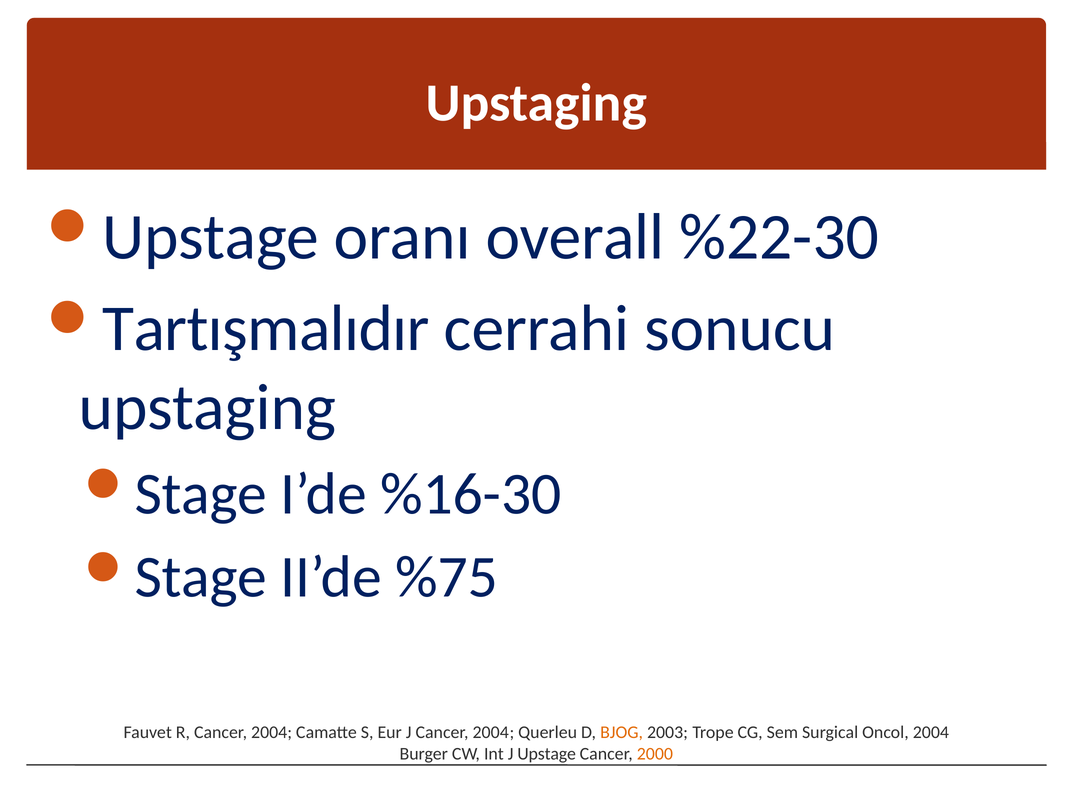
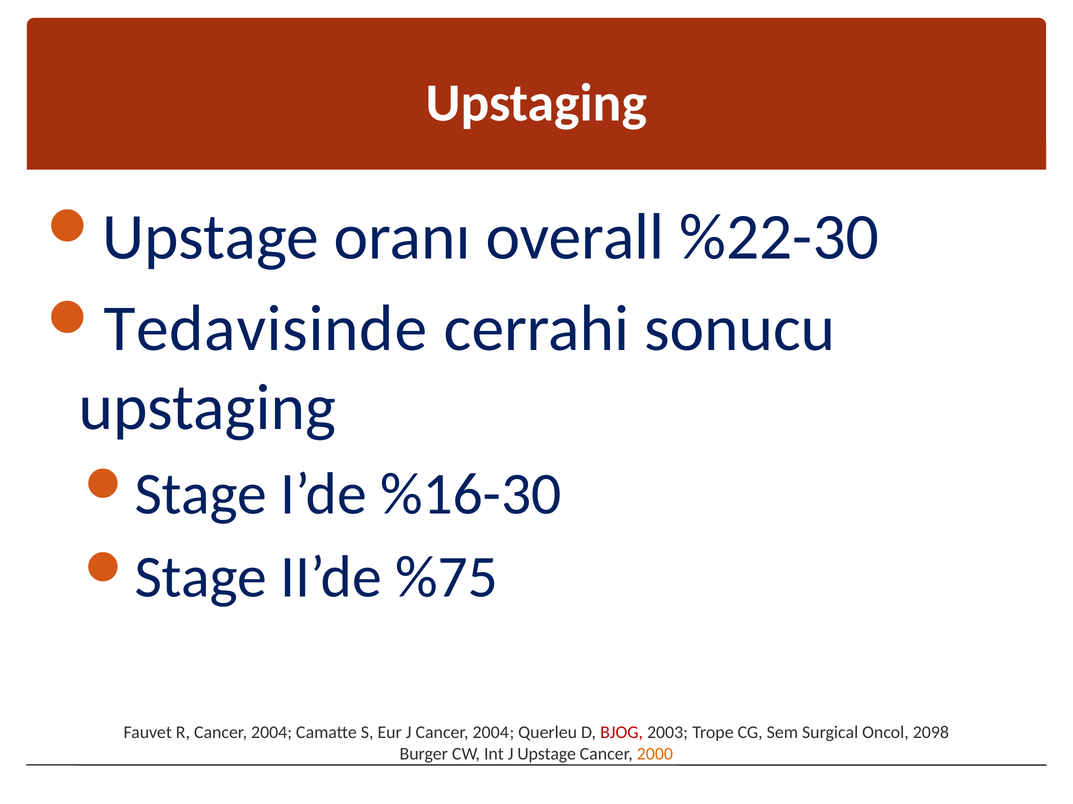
Tartışmalıdır: Tartışmalıdır -> Tedavisinde
BJOG colour: orange -> red
Oncol 2004: 2004 -> 2098
